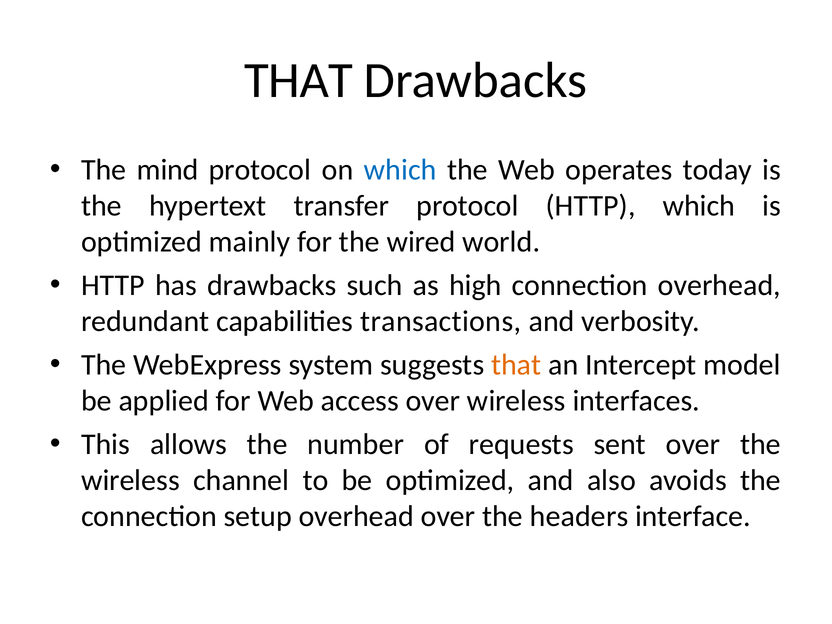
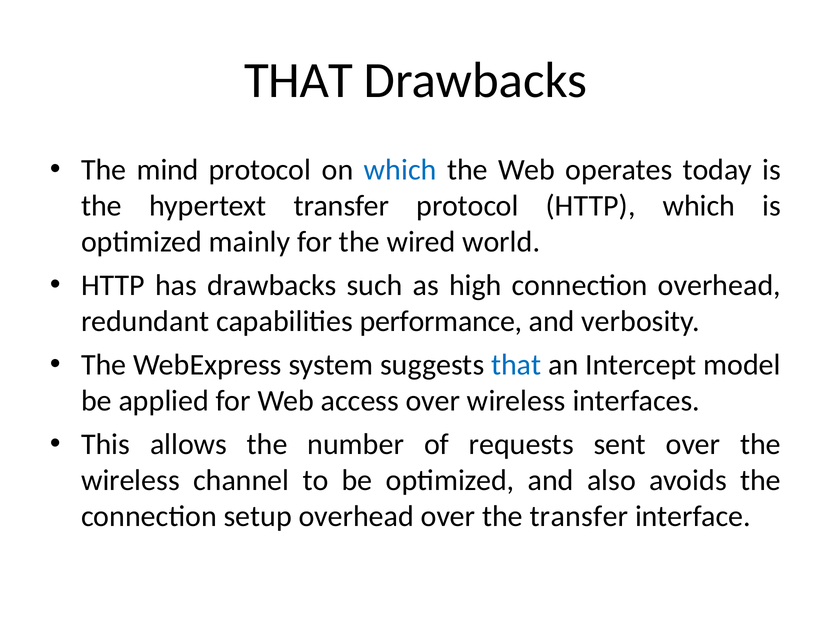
transactions: transactions -> performance
that at (516, 365) colour: orange -> blue
the headers: headers -> transfer
